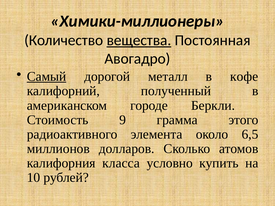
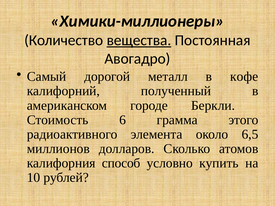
Самый underline: present -> none
9: 9 -> 6
класса: класса -> способ
